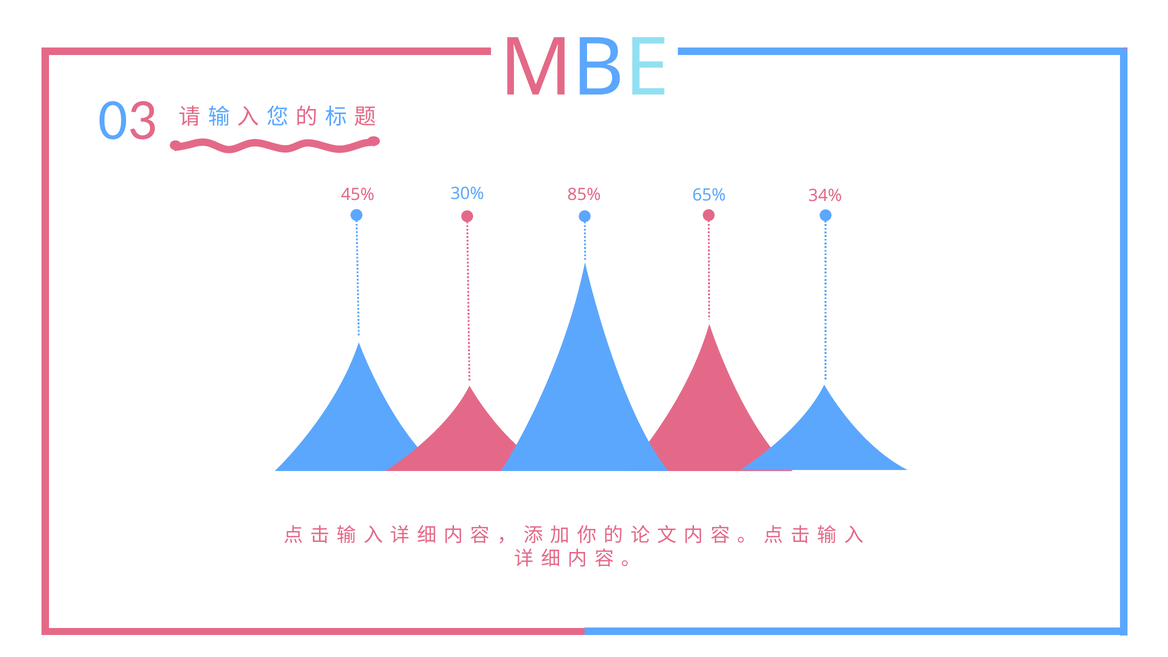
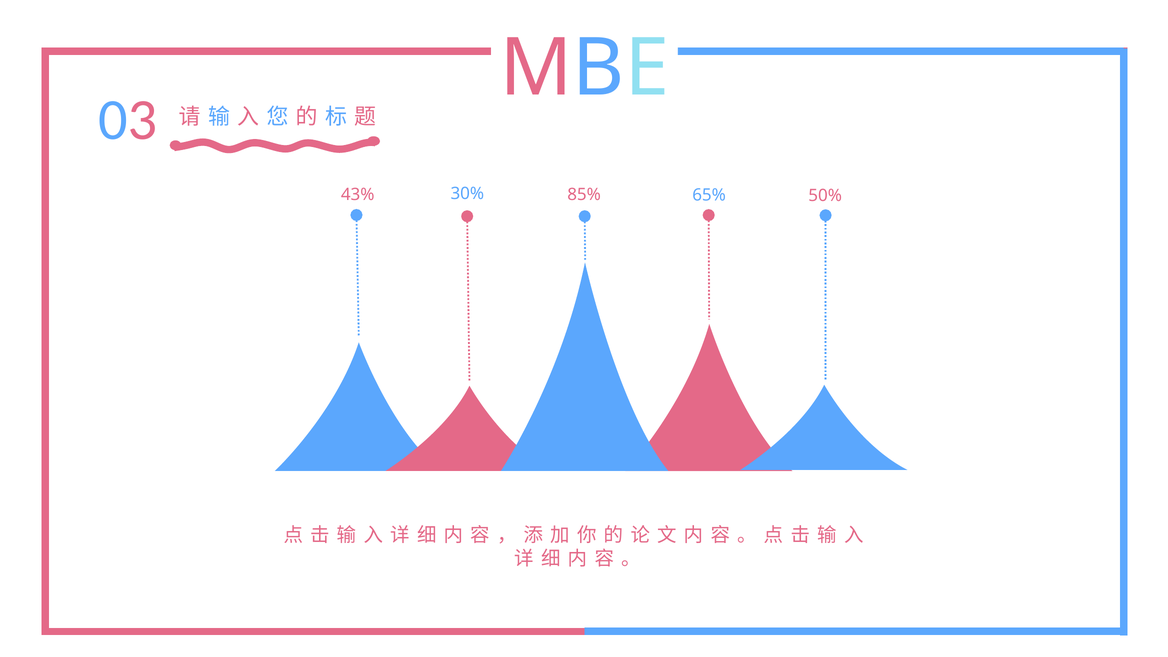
34%: 34% -> 50%
45%: 45% -> 43%
